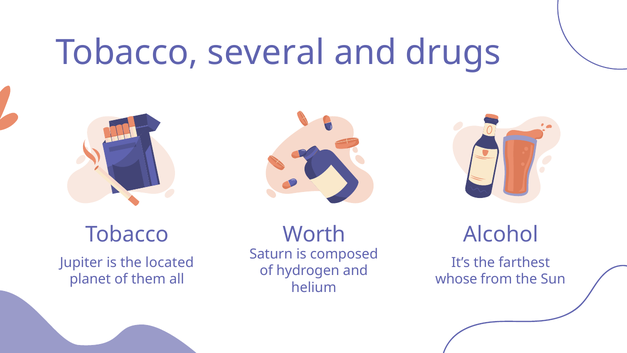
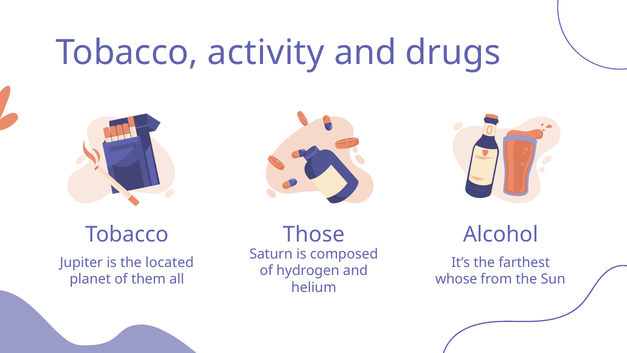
several: several -> activity
Worth: Worth -> Those
